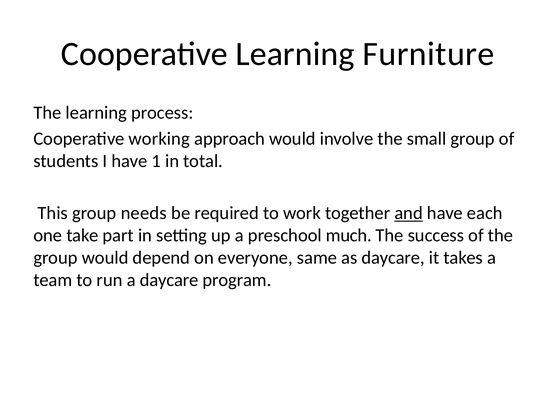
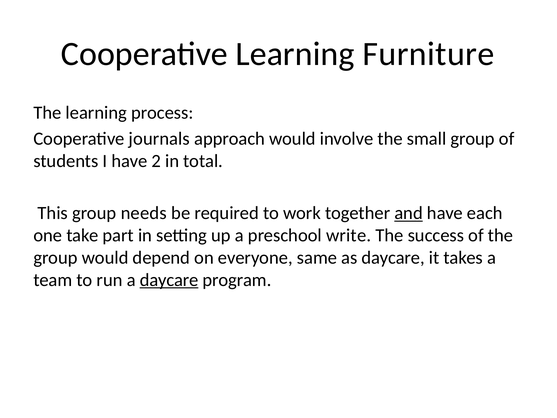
working: working -> journals
1: 1 -> 2
much: much -> write
daycare at (169, 280) underline: none -> present
